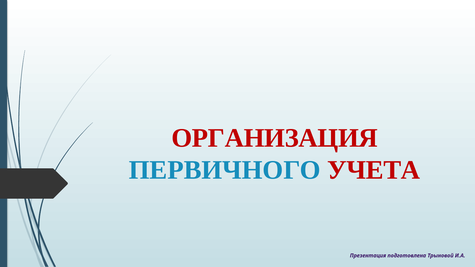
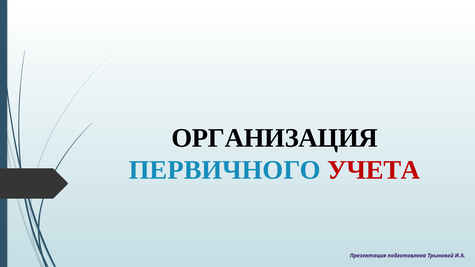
ОРГАНИЗАЦИЯ colour: red -> black
